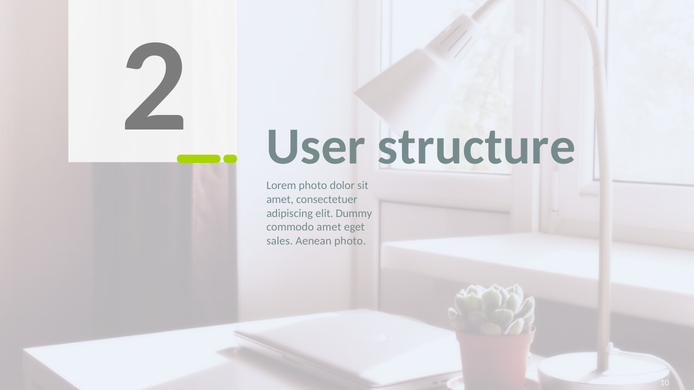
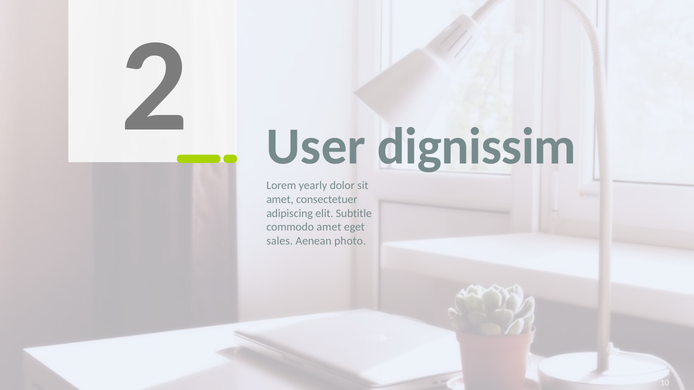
structure: structure -> dignissim
Lorem photo: photo -> yearly
Dummy: Dummy -> Subtitle
